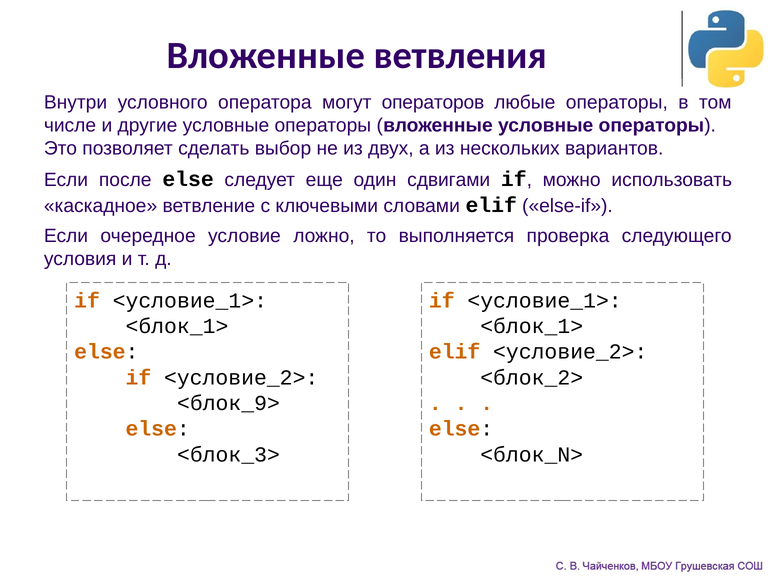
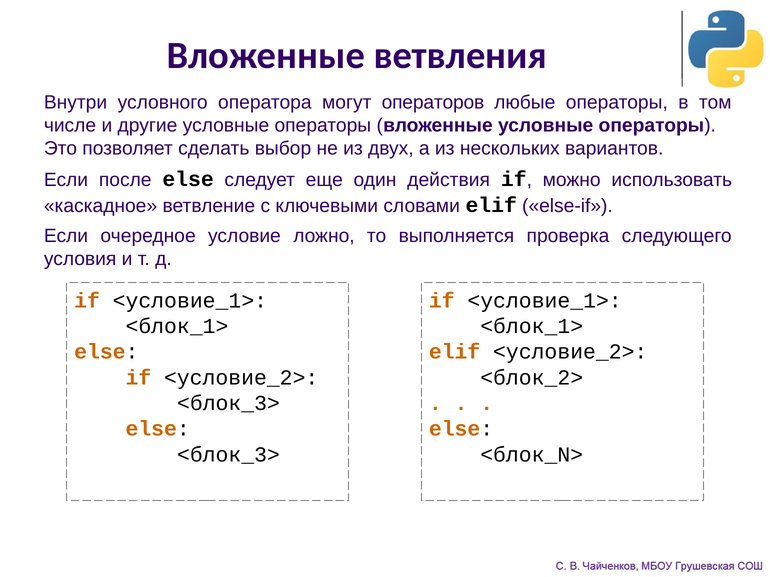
сдвигами: сдвигами -> действия
<блок_9> at (228, 404): <блок_9> -> <блок_3>
